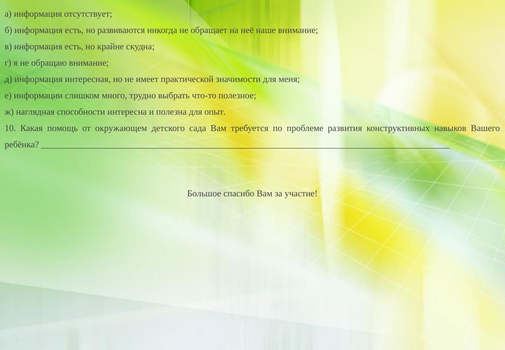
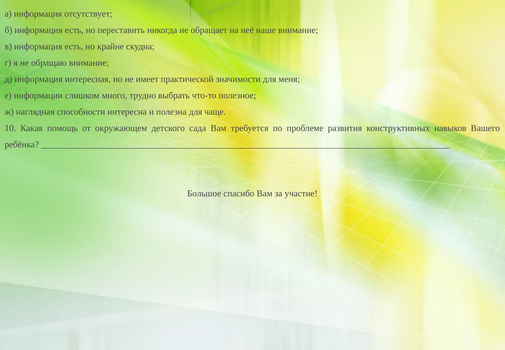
развиваются: развиваются -> переставить
опыт: опыт -> чаще
